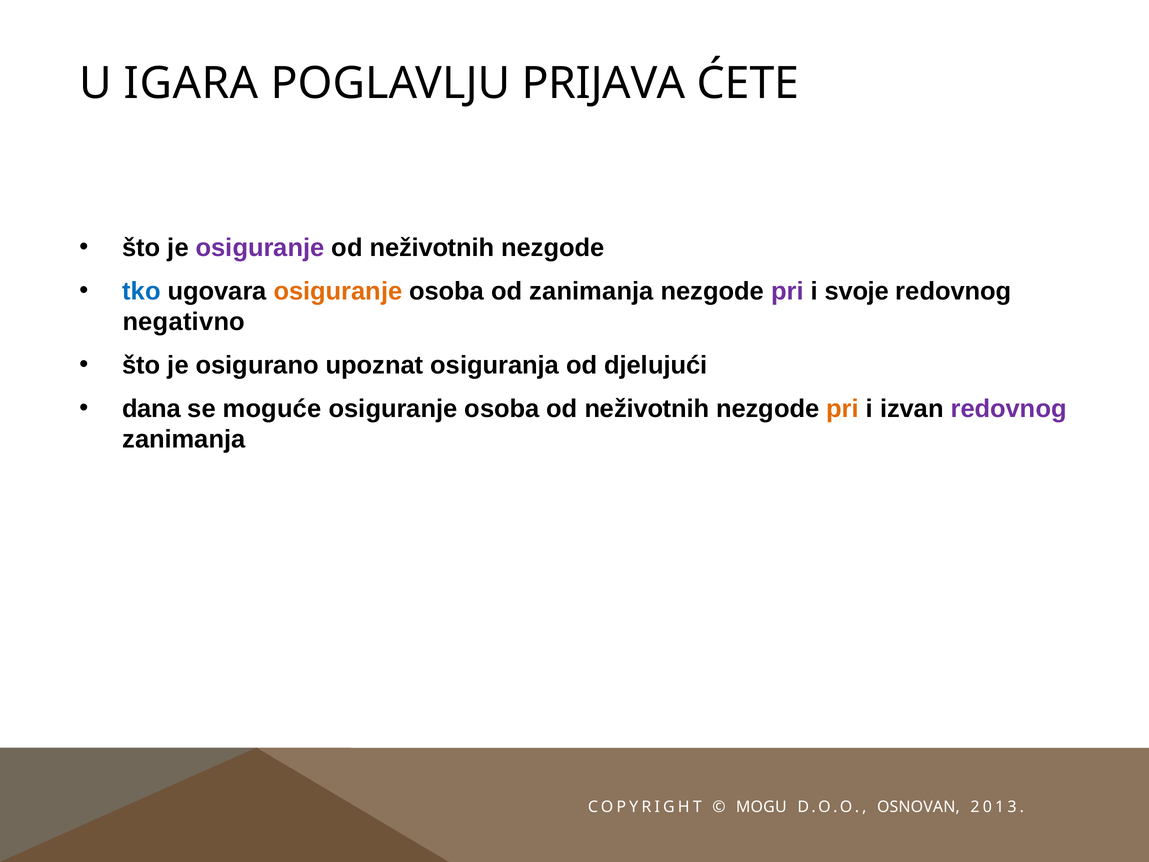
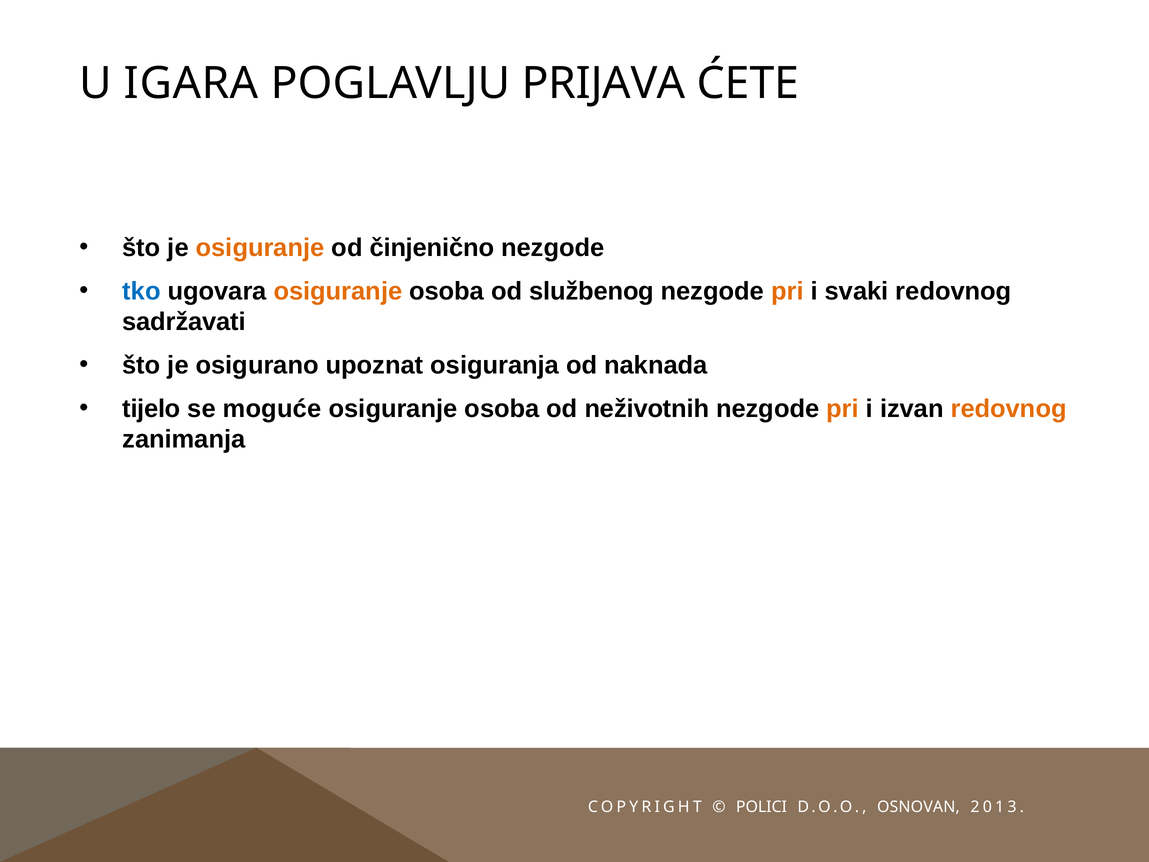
osiguranje at (260, 248) colour: purple -> orange
neživotnih at (432, 248): neživotnih -> činjenično
od zanimanja: zanimanja -> službenog
pri at (787, 291) colour: purple -> orange
svoje: svoje -> svaki
negativno: negativno -> sadržavati
djelujući: djelujući -> naknada
dana: dana -> tijelo
redovnog at (1009, 409) colour: purple -> orange
MOGU: MOGU -> POLICI
